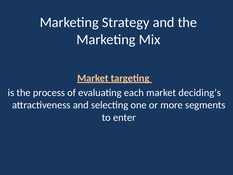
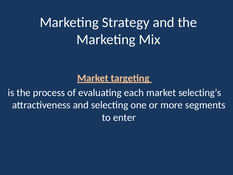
deciding’s: deciding’s -> selecting’s
